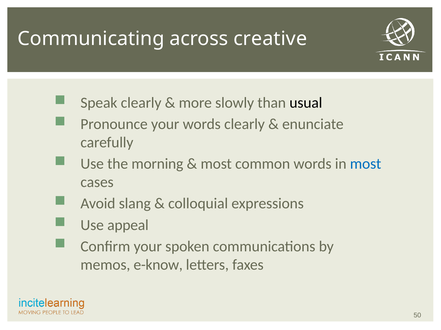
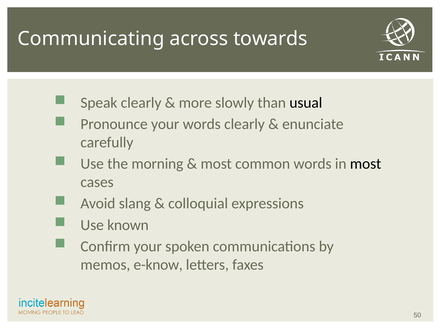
creative: creative -> towards
most at (366, 164) colour: blue -> black
appeal: appeal -> known
